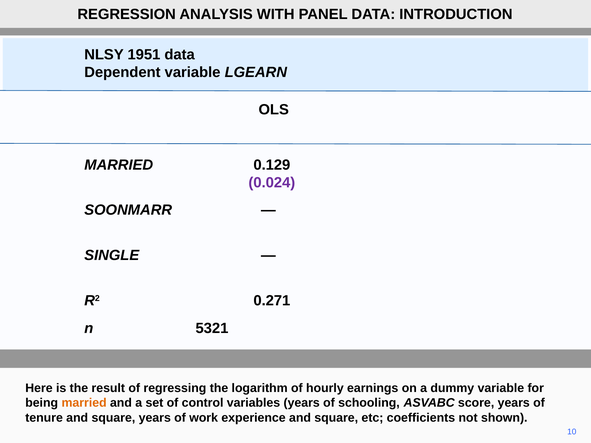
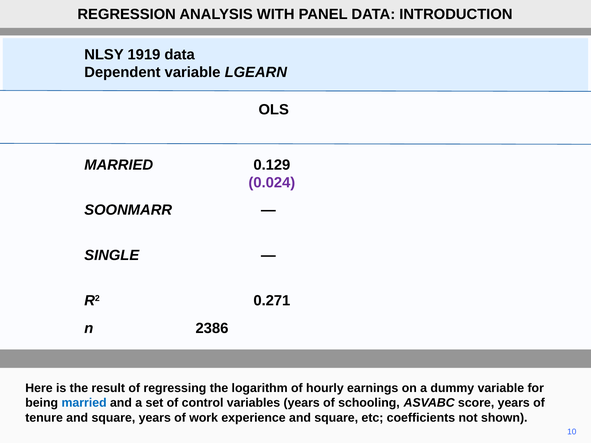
1951: 1951 -> 1919
5321: 5321 -> 2386
married at (84, 403) colour: orange -> blue
